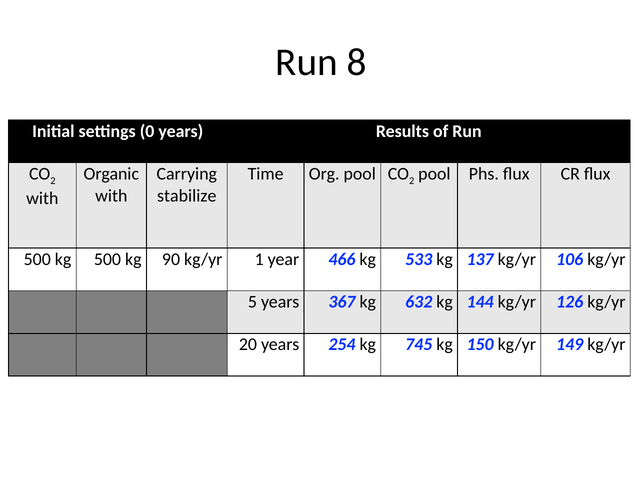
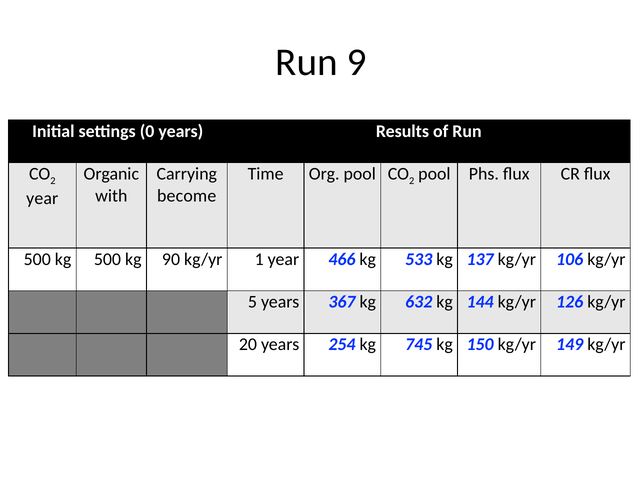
8: 8 -> 9
stabilize: stabilize -> become
with at (42, 198): with -> year
